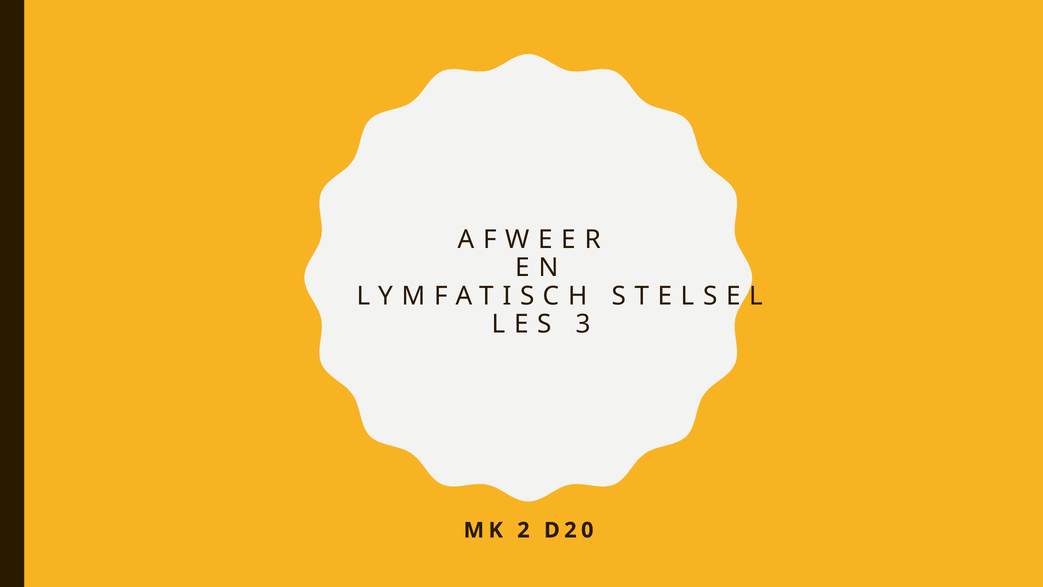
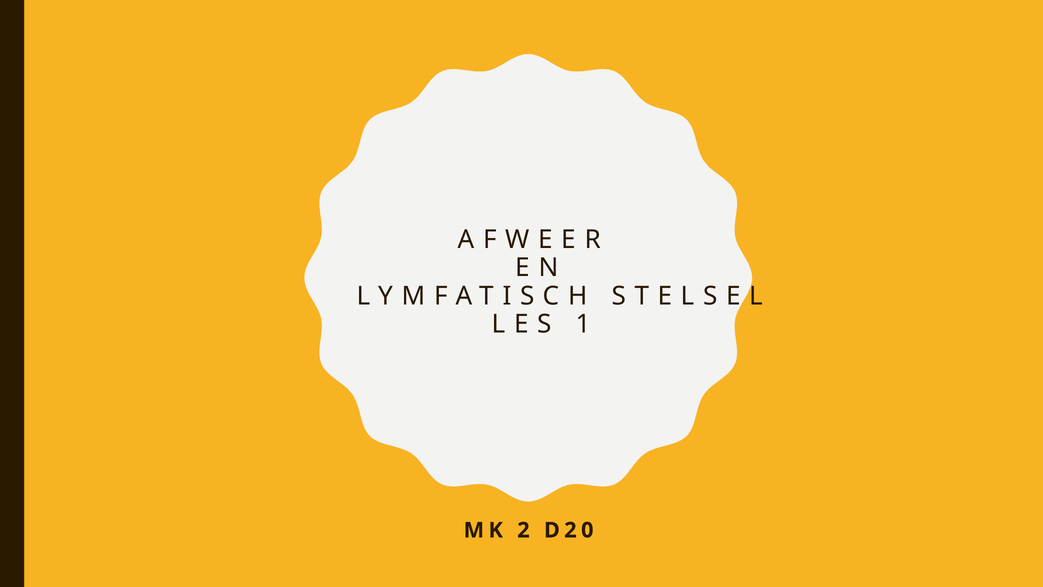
3: 3 -> 1
